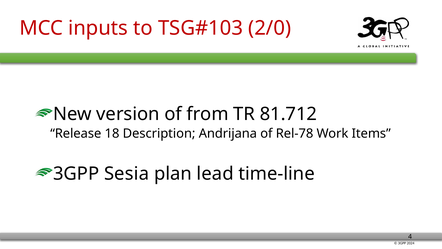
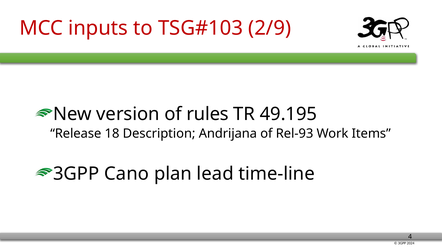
2/0: 2/0 -> 2/9
from: from -> rules
81.712: 81.712 -> 49.195
Rel-78: Rel-78 -> Rel-93
Sesia: Sesia -> Cano
